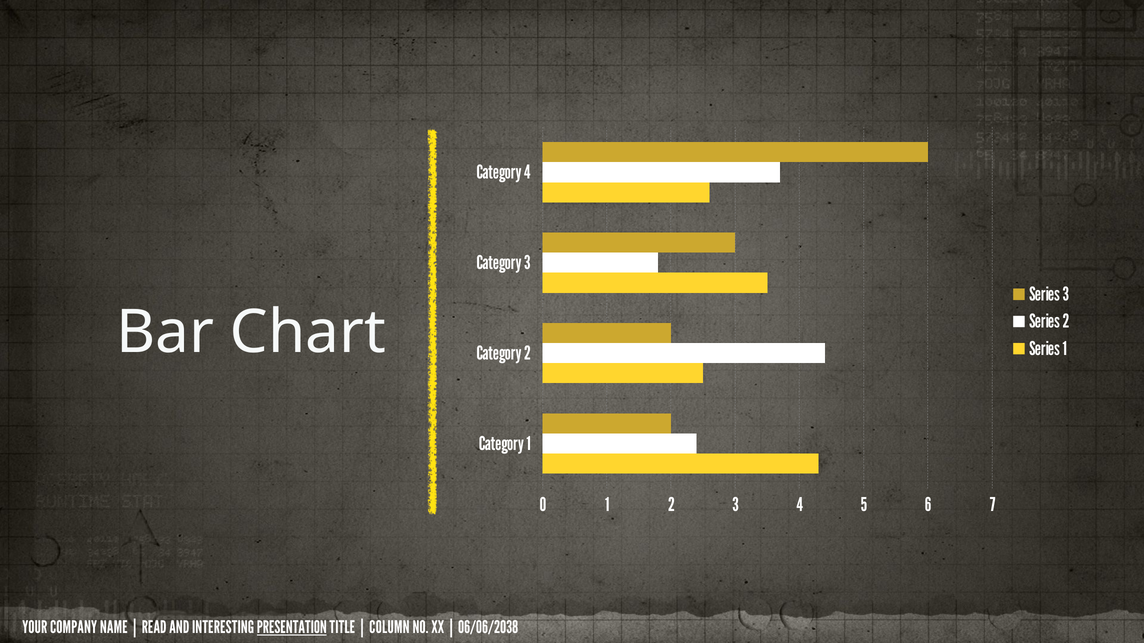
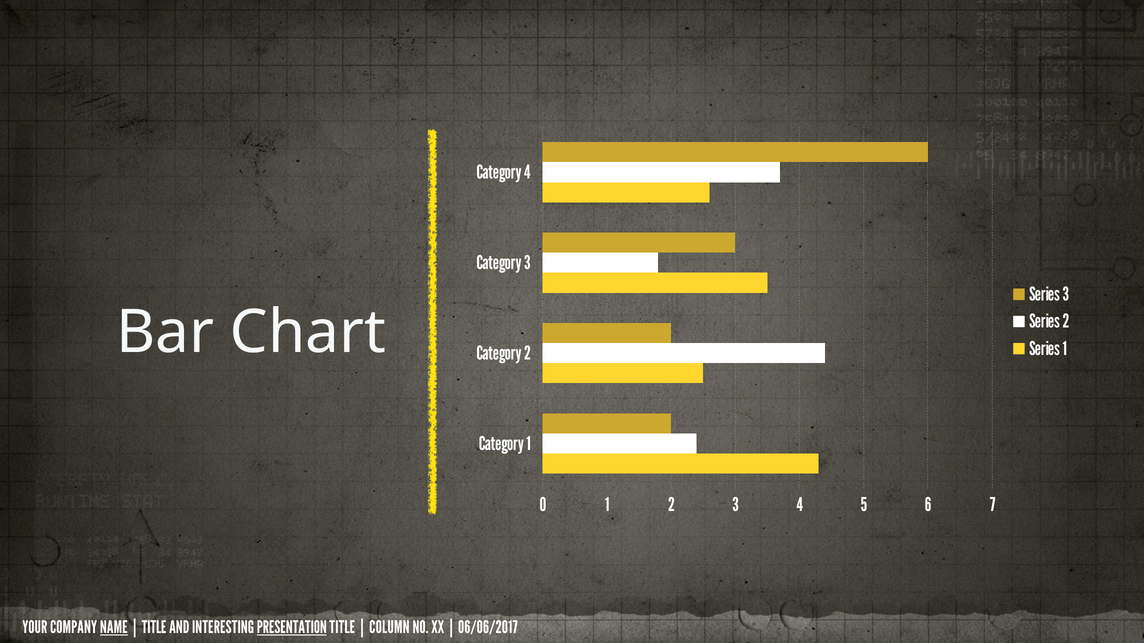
NAME underline: none -> present
READ at (154, 628): READ -> TITLE
06/06/2038: 06/06/2038 -> 06/06/2017
